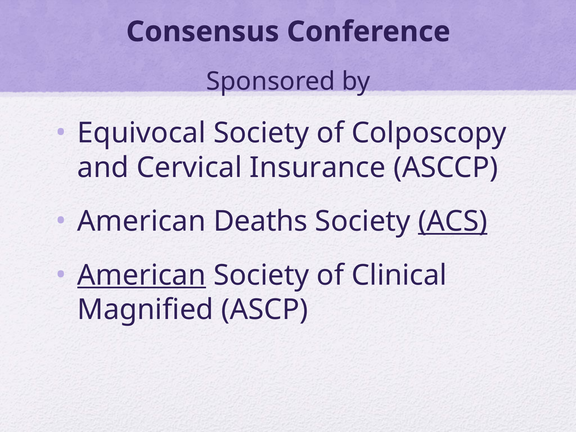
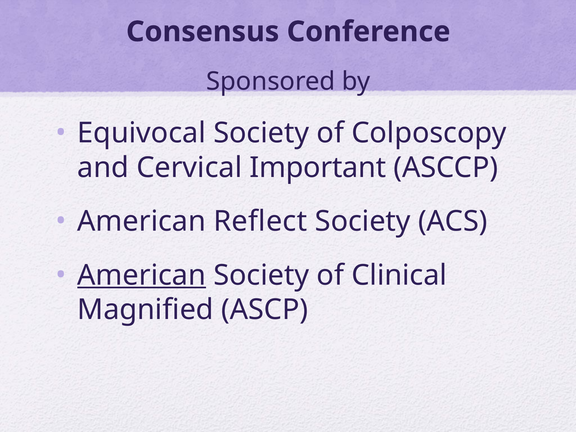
Insurance: Insurance -> Important
Deaths: Deaths -> Reflect
ACS underline: present -> none
